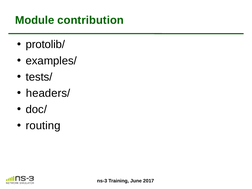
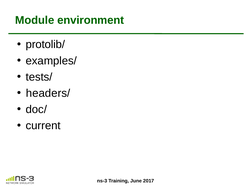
contribution: contribution -> environment
routing: routing -> current
